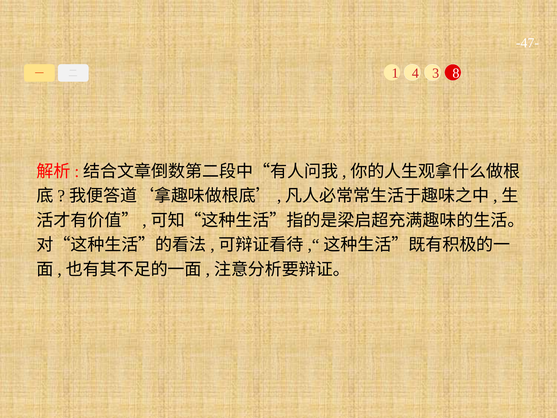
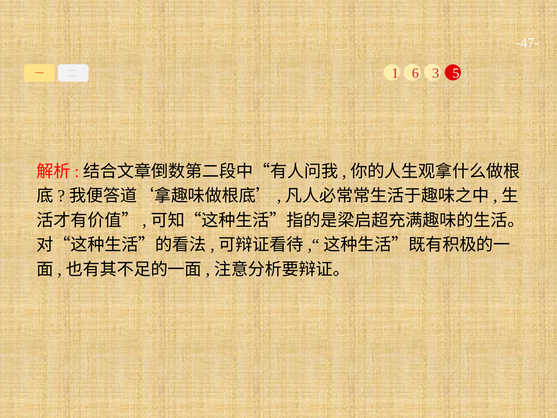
4: 4 -> 6
8: 8 -> 5
